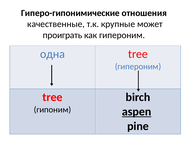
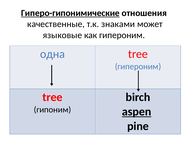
Гиперо-гипонимические underline: none -> present
крупные: крупные -> знаками
проиграть: проиграть -> языковые
